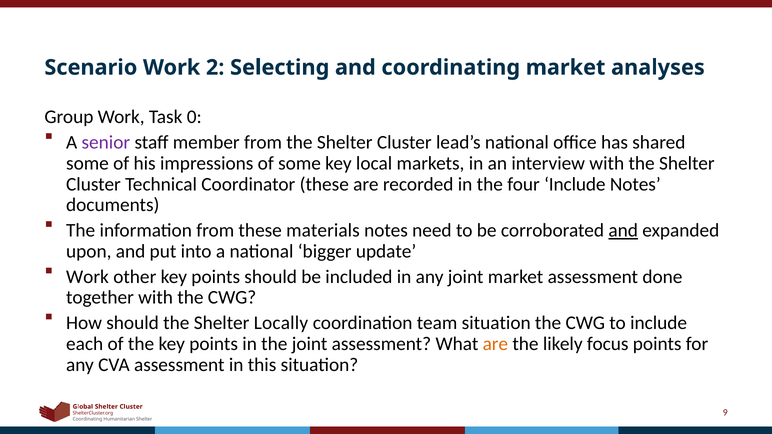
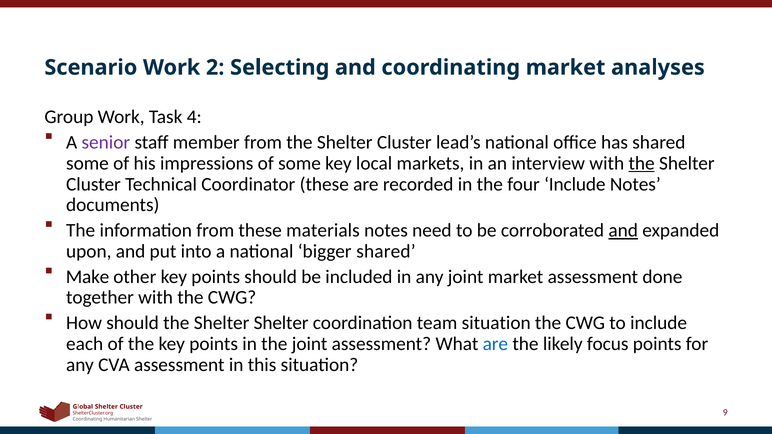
0: 0 -> 4
the at (642, 163) underline: none -> present
bigger update: update -> shared
Work at (87, 277): Work -> Make
Shelter Locally: Locally -> Shelter
are at (495, 344) colour: orange -> blue
